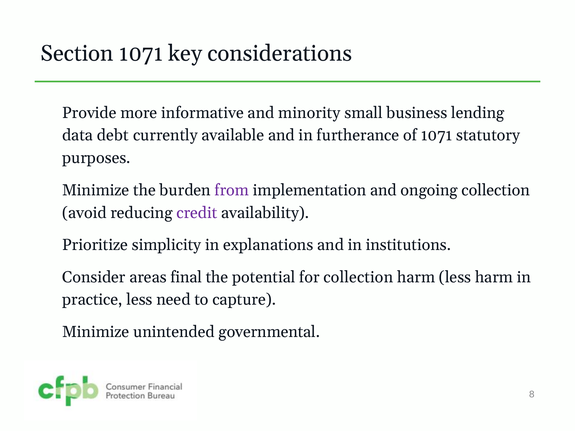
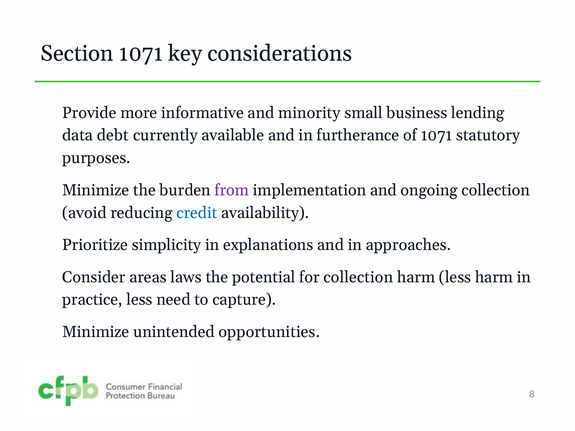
credit colour: purple -> blue
institutions: institutions -> approaches
final: final -> laws
governmental: governmental -> opportunities
